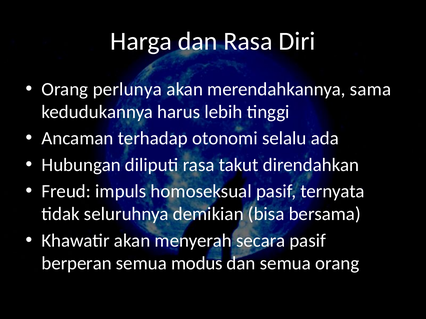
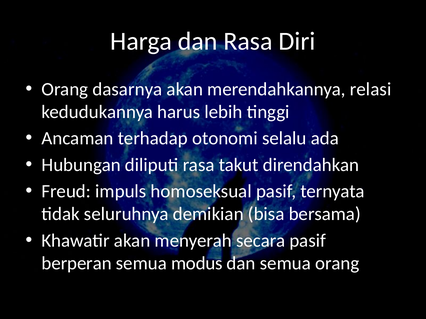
perlunya: perlunya -> dasarnya
sama: sama -> relasi
